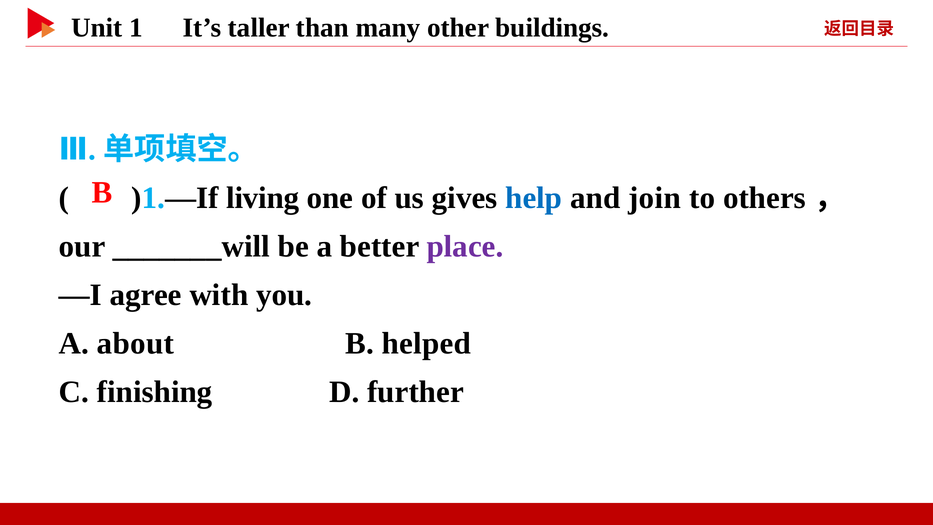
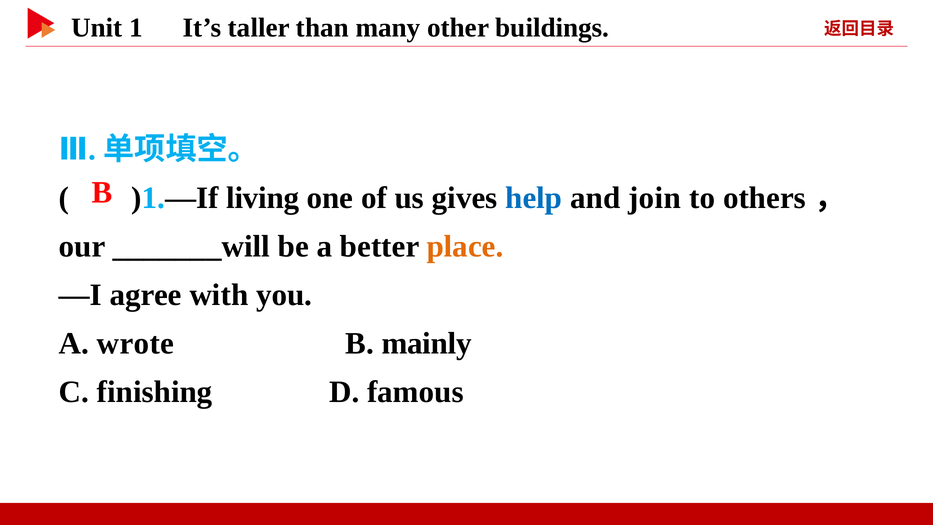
place colour: purple -> orange
about: about -> wrote
helped: helped -> mainly
further: further -> famous
